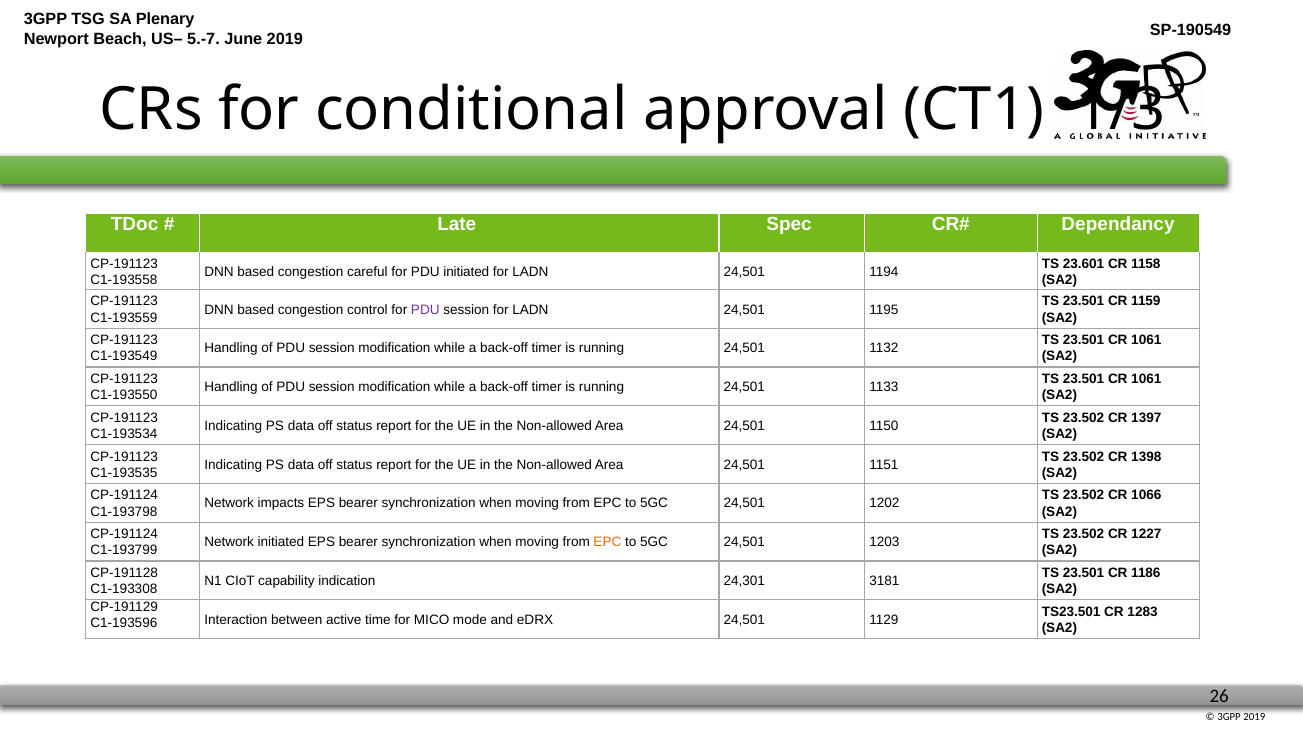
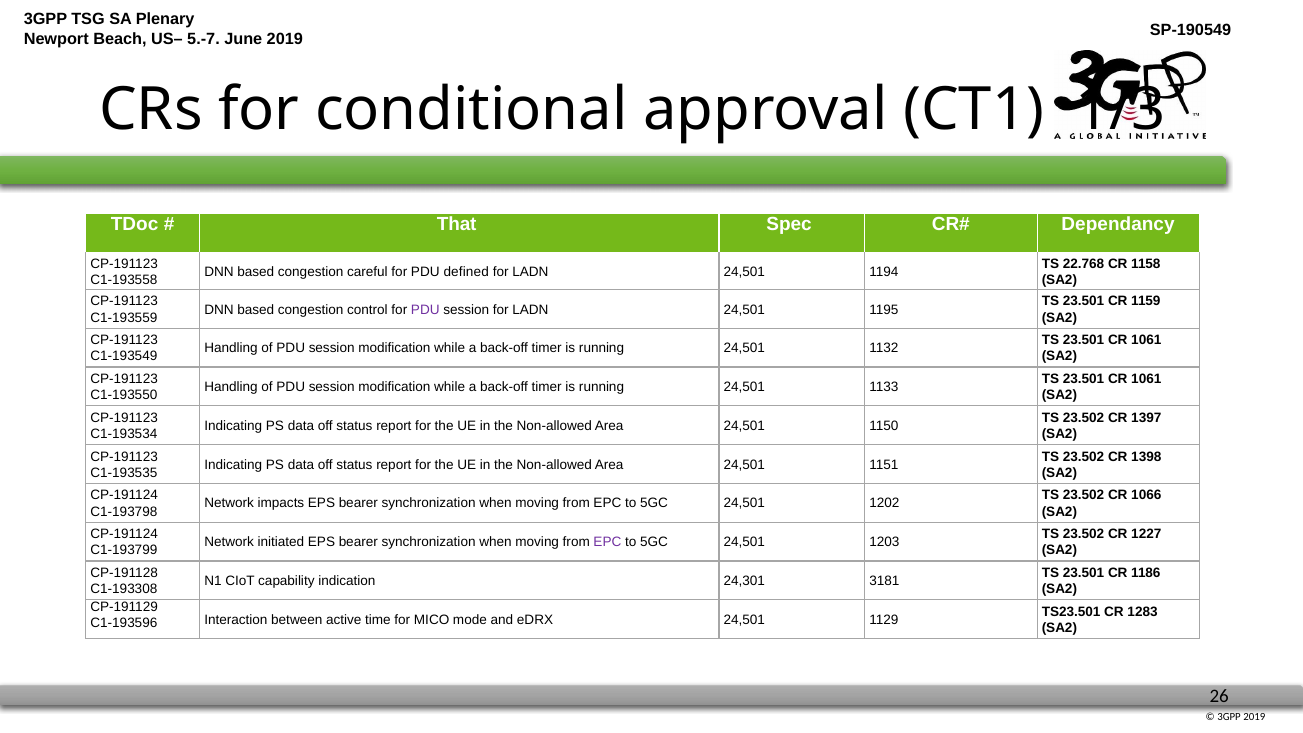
Late: Late -> That
23.601: 23.601 -> 22.768
PDU initiated: initiated -> defined
EPC at (607, 542) colour: orange -> purple
